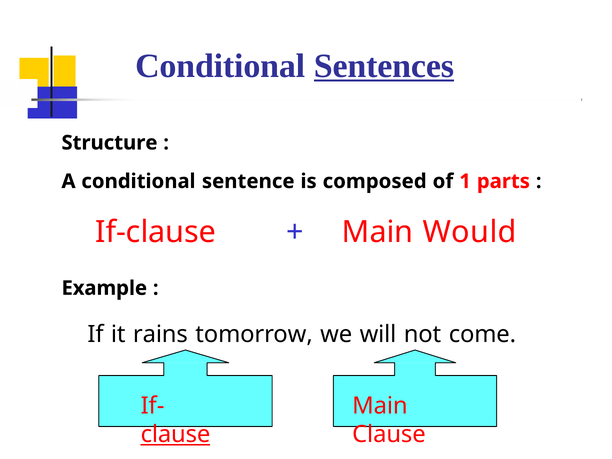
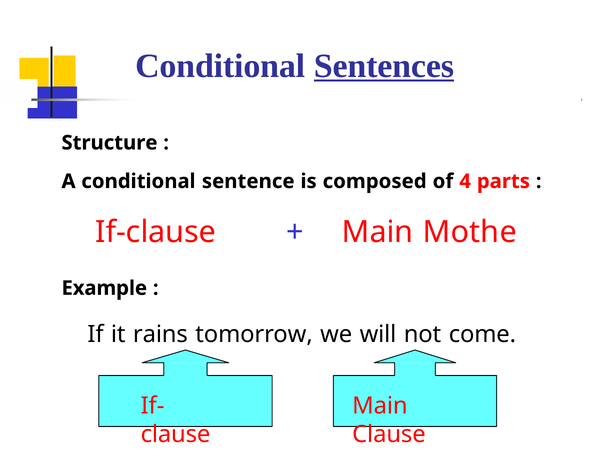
1: 1 -> 4
Would: Would -> Mothe
clause at (175, 434) underline: present -> none
